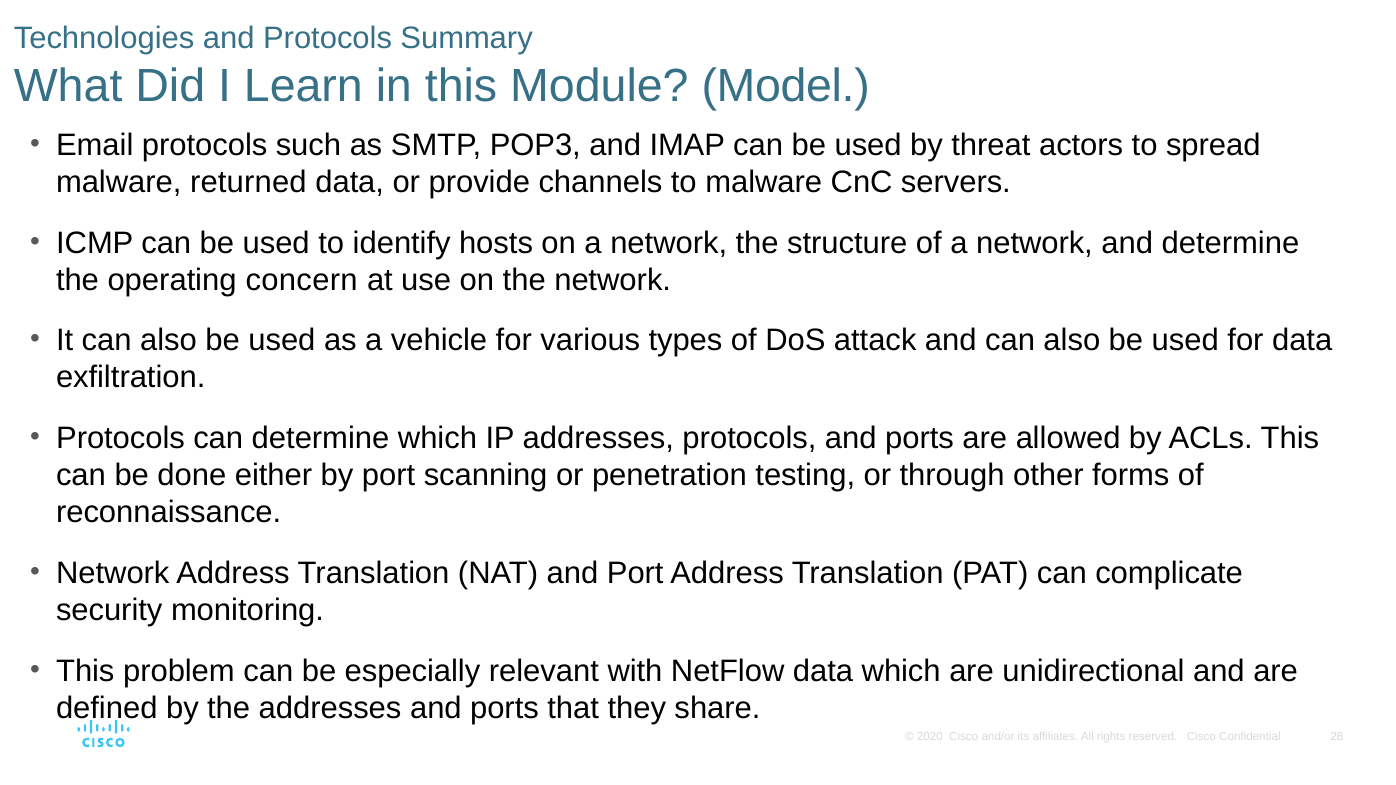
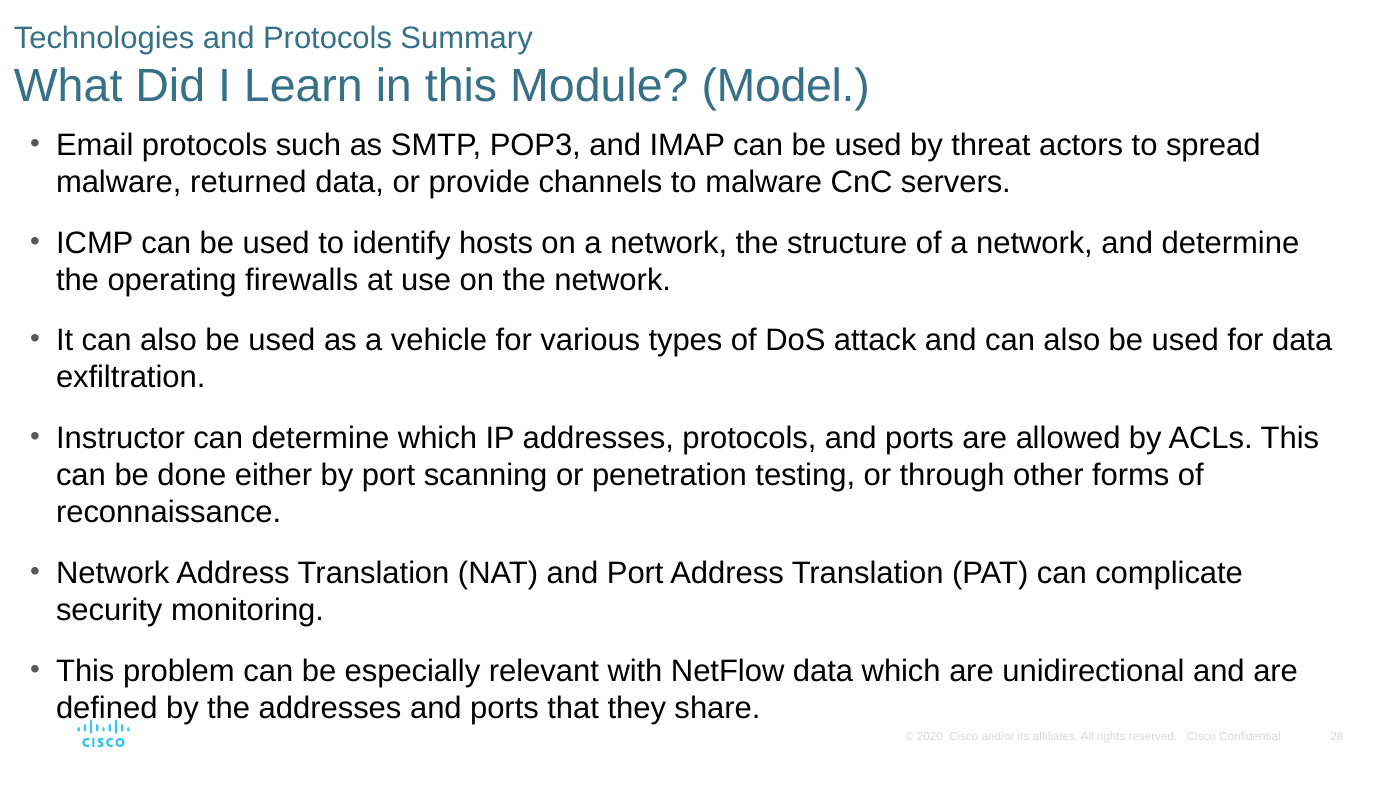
concern: concern -> firewalls
Protocols at (121, 438): Protocols -> Instructor
